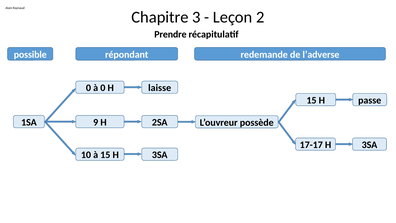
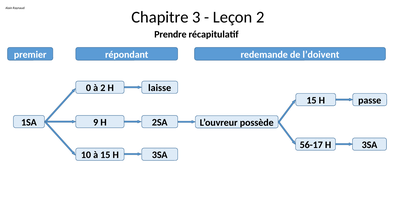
possible: possible -> premier
l’adverse: l’adverse -> l’doivent
à 0: 0 -> 2
17-17: 17-17 -> 56-17
